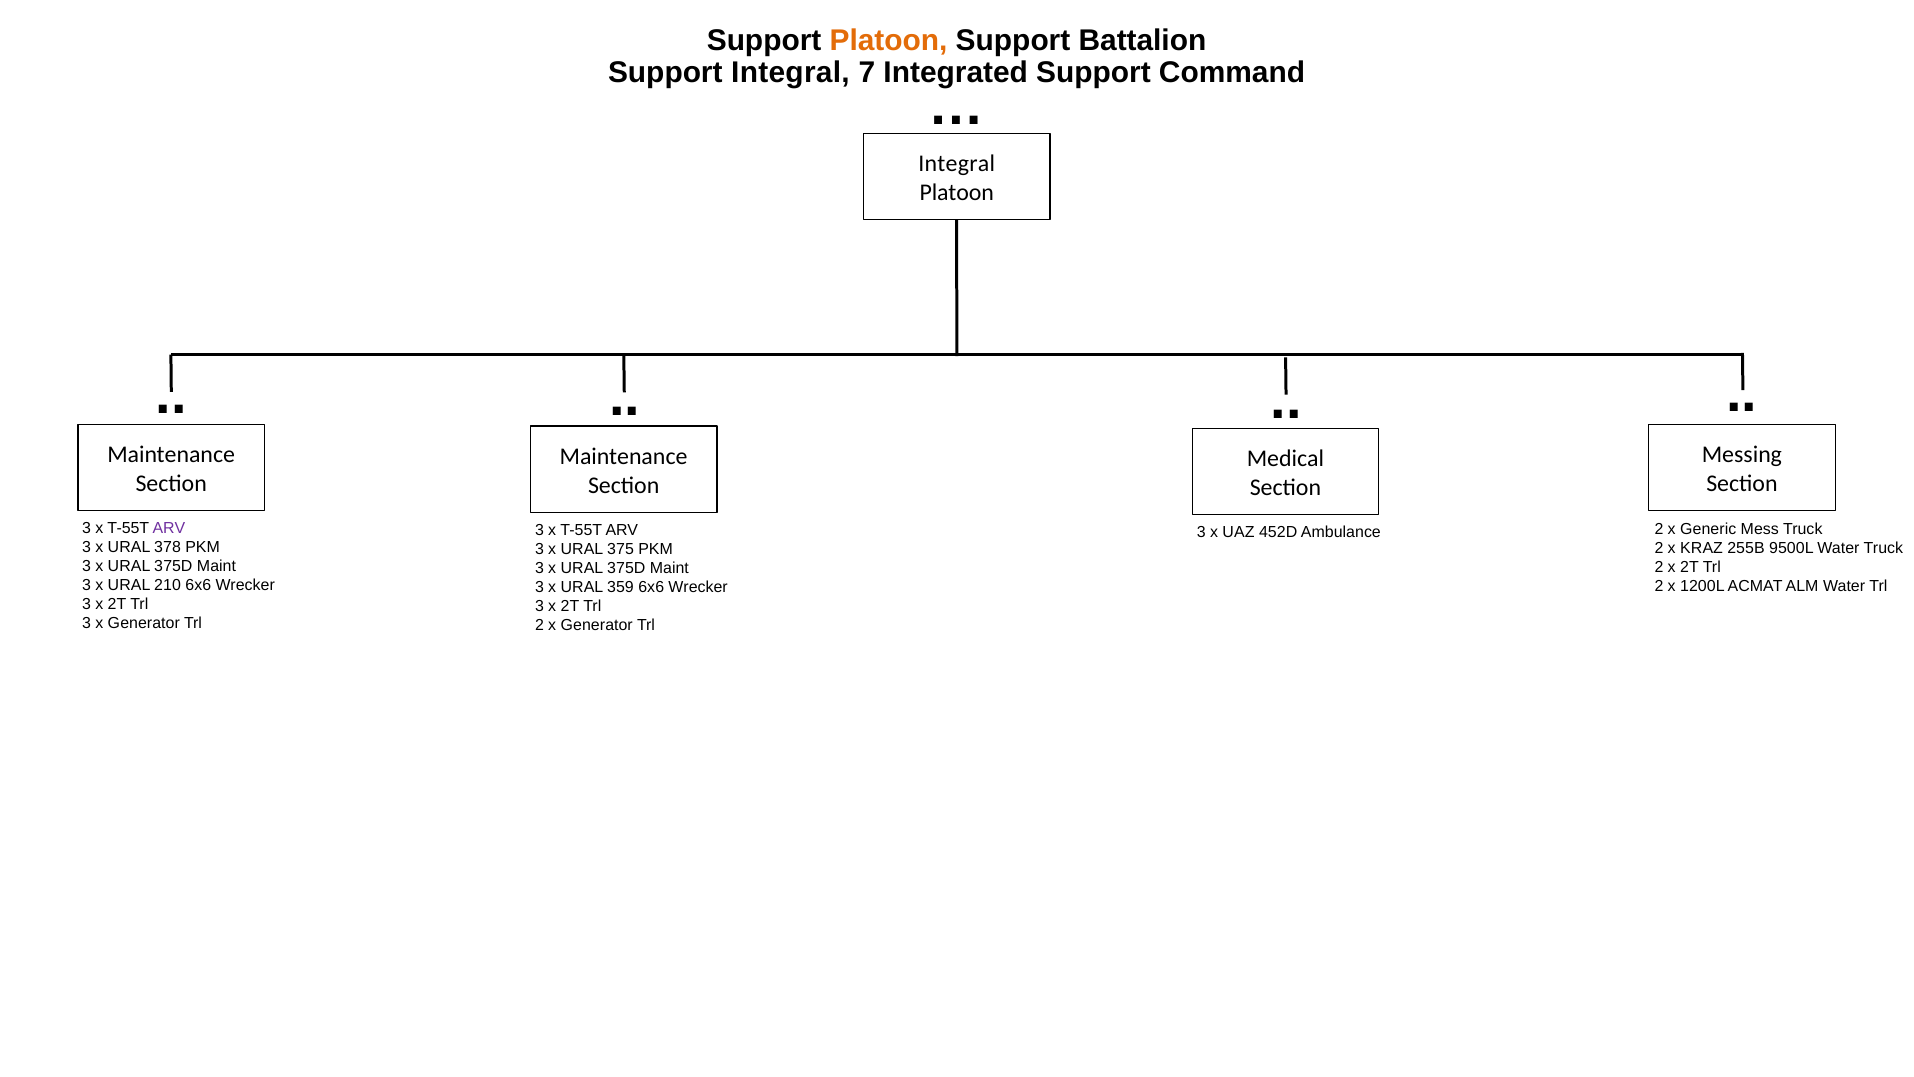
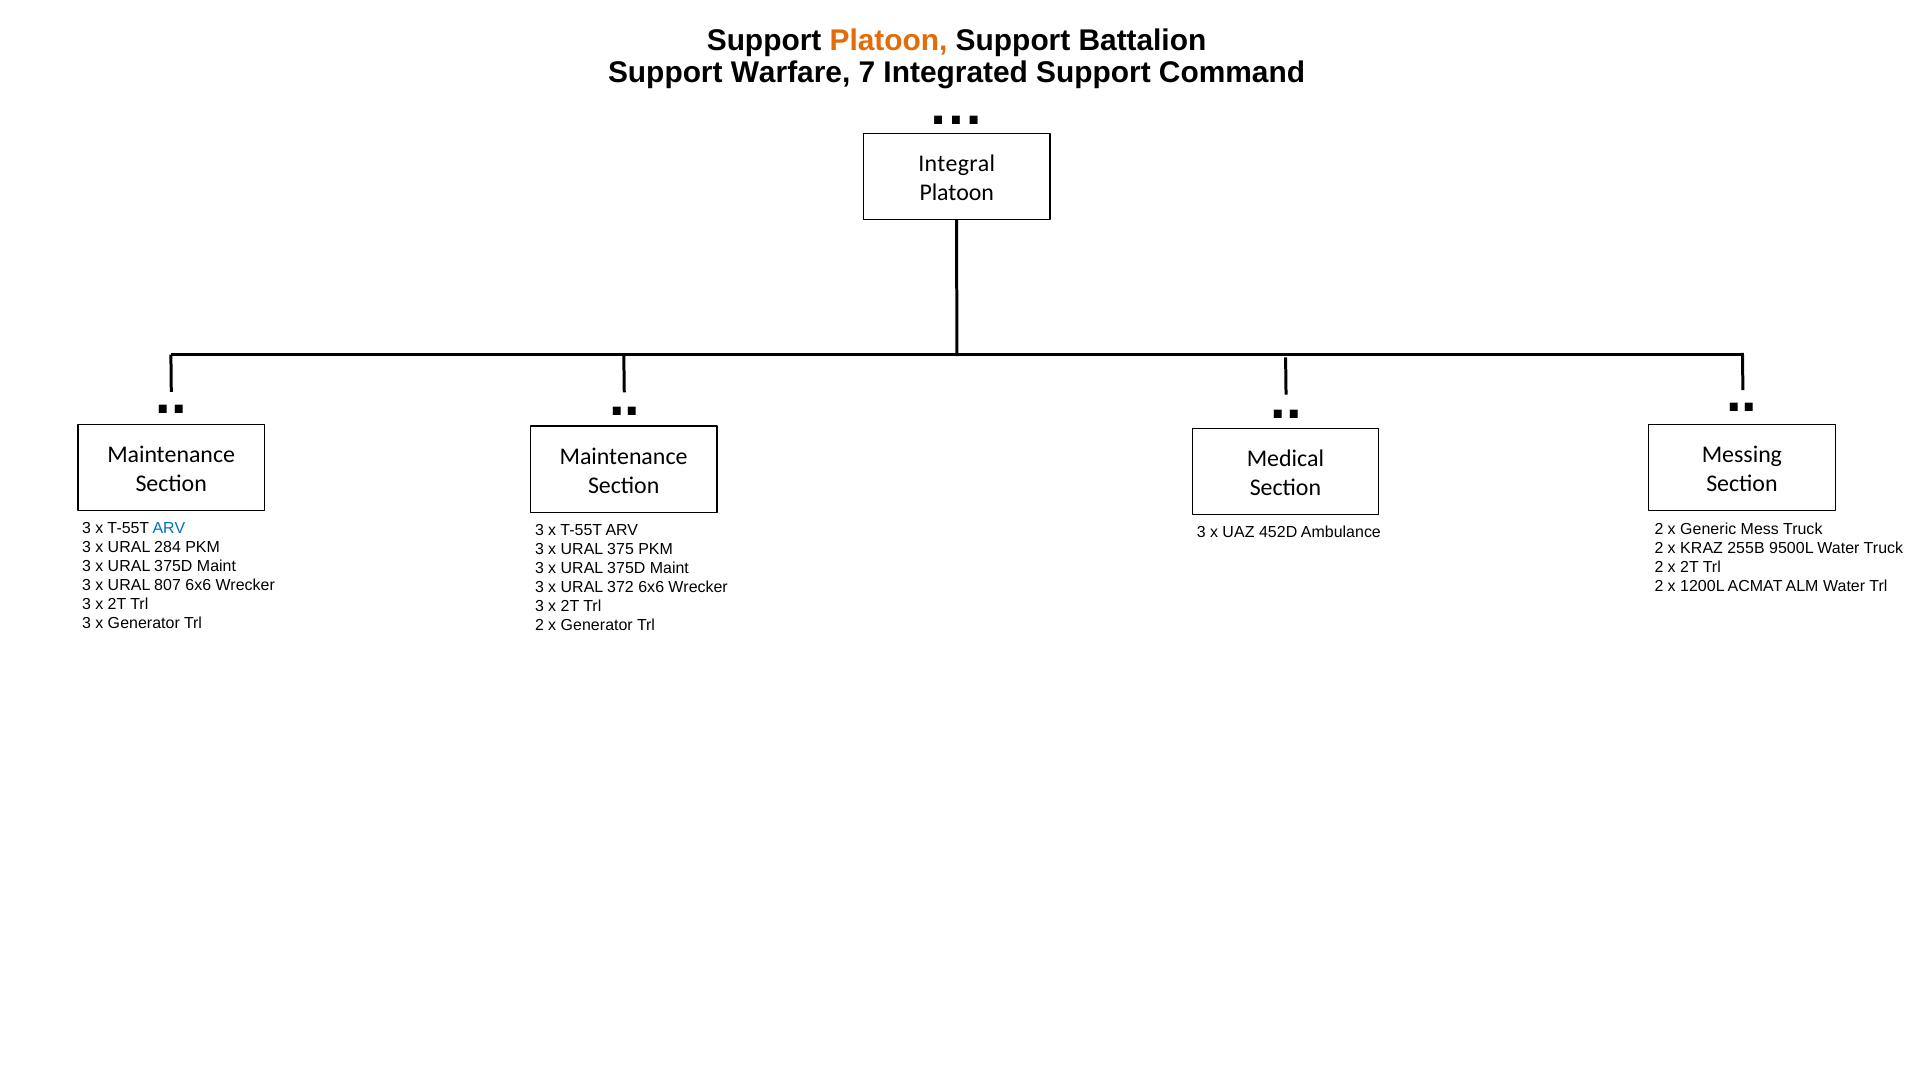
Support Integral: Integral -> Warfare
ARV at (169, 528) colour: purple -> blue
378: 378 -> 284
210: 210 -> 807
359: 359 -> 372
